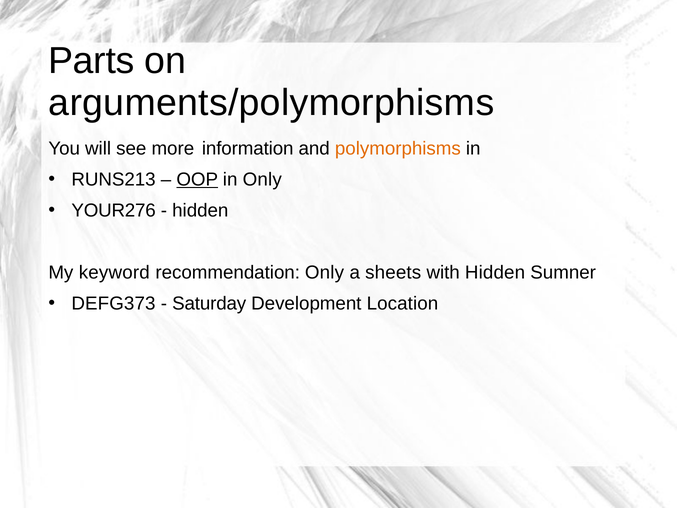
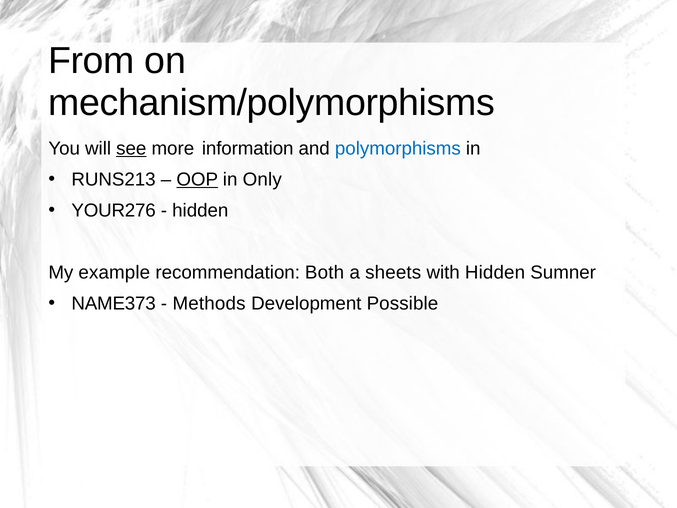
Parts: Parts -> From
arguments/polymorphisms: arguments/polymorphisms -> mechanism/polymorphisms
see underline: none -> present
polymorphisms colour: orange -> blue
keyword: keyword -> example
recommendation Only: Only -> Both
DEFG373: DEFG373 -> NAME373
Saturday: Saturday -> Methods
Location: Location -> Possible
